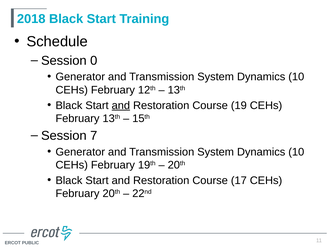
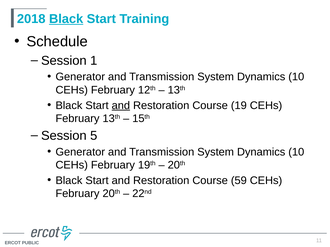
Black at (66, 19) underline: none -> present
0: 0 -> 1
7: 7 -> 5
17: 17 -> 59
